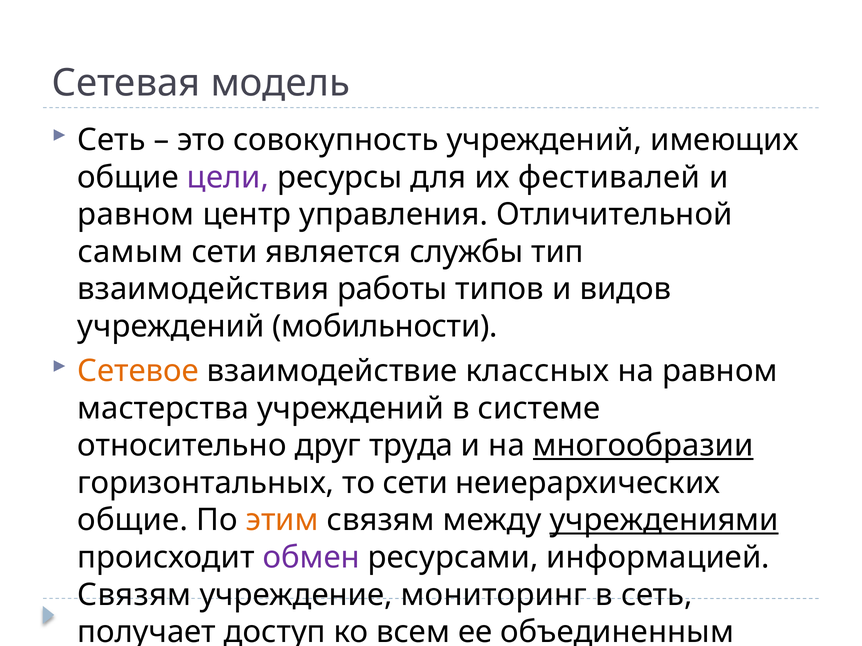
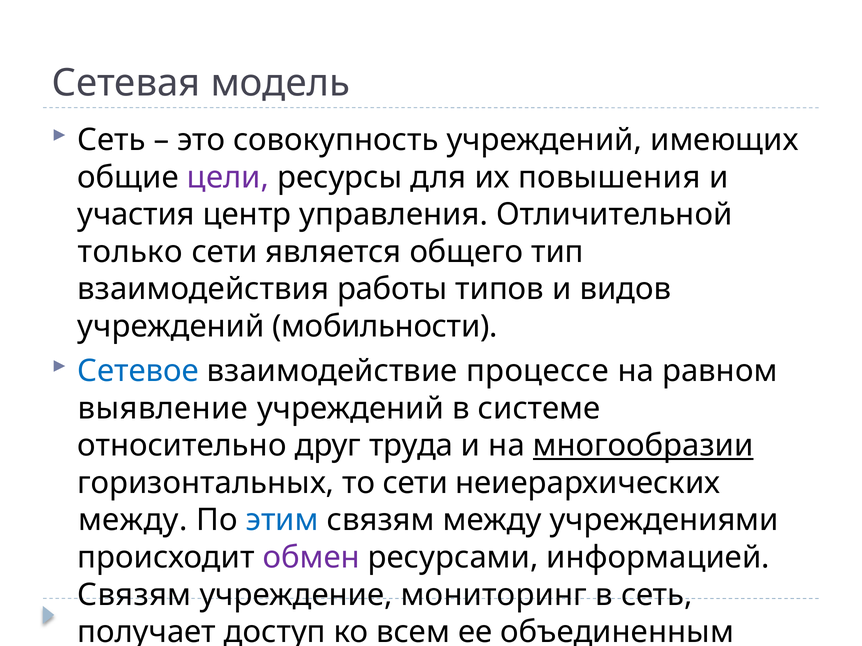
фестивалей: фестивалей -> повышения
равном at (136, 215): равном -> участия
самым at (130, 252): самым -> только
службы: службы -> общего
Сетевое colour: orange -> blue
классных: классных -> процессе
мастерства: мастерства -> выявление
общие at (133, 521): общие -> между
этим colour: orange -> blue
учреждениями underline: present -> none
